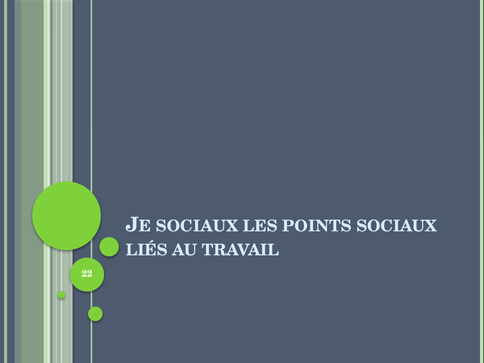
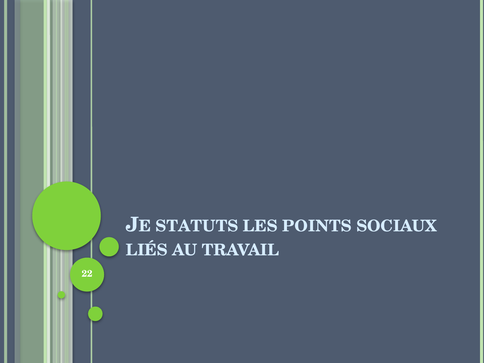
SOCIAUX at (197, 226): SOCIAUX -> STATUTS
